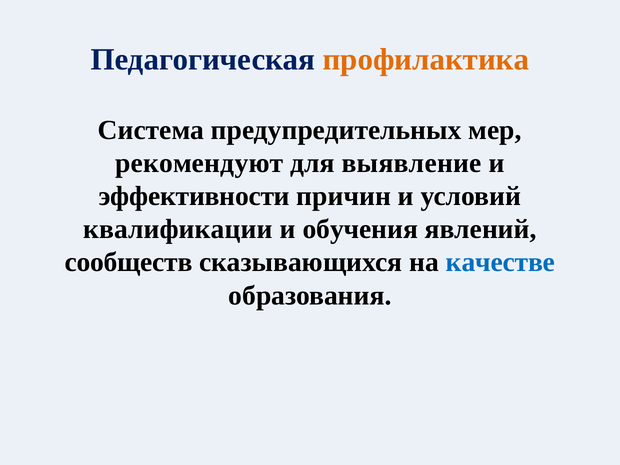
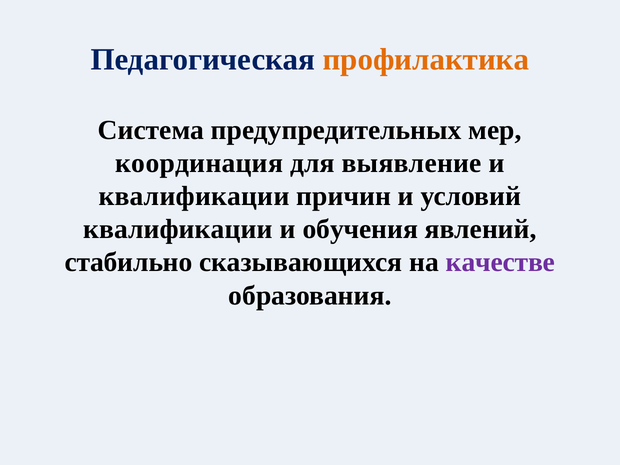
рекомендуют: рекомендуют -> координация
эффективности at (194, 196): эффективности -> квалификации
сообществ: сообществ -> стабильно
качестве colour: blue -> purple
